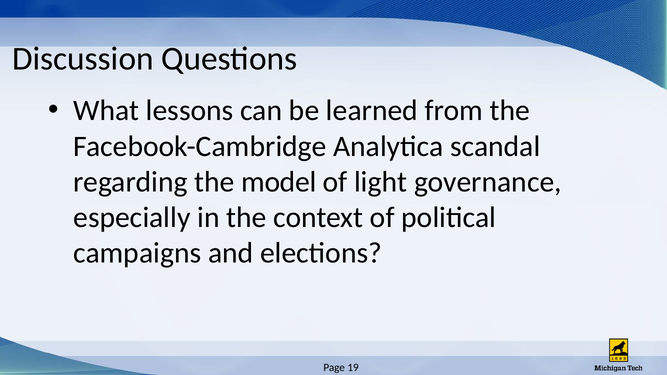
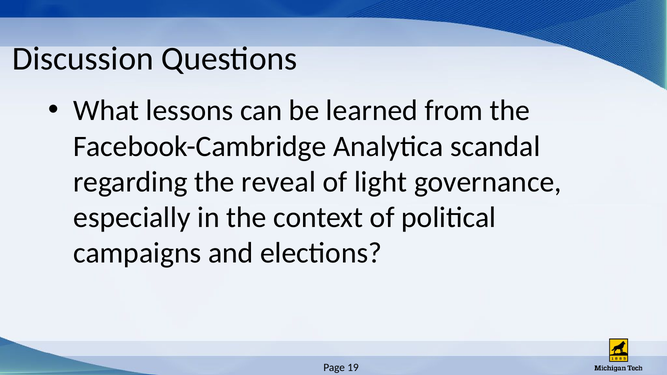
model: model -> reveal
